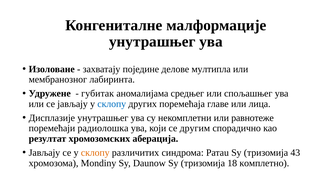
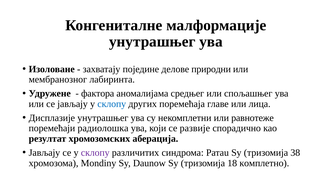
мултипла: мултипла -> природни
губитак: губитак -> фактора
другим: другим -> развије
склопу at (95, 152) colour: orange -> purple
43: 43 -> 38
